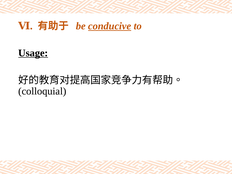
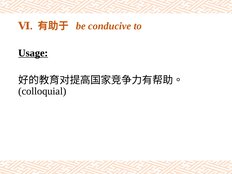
conducive underline: present -> none
